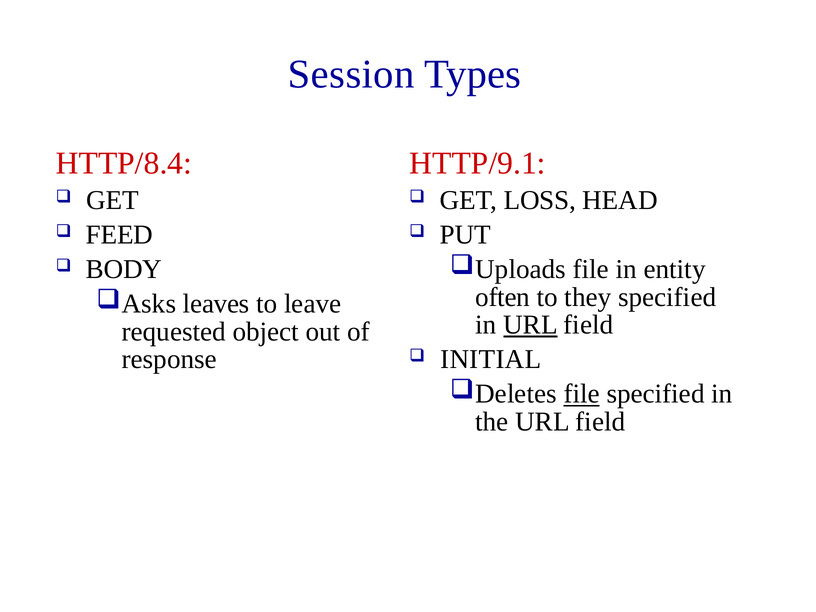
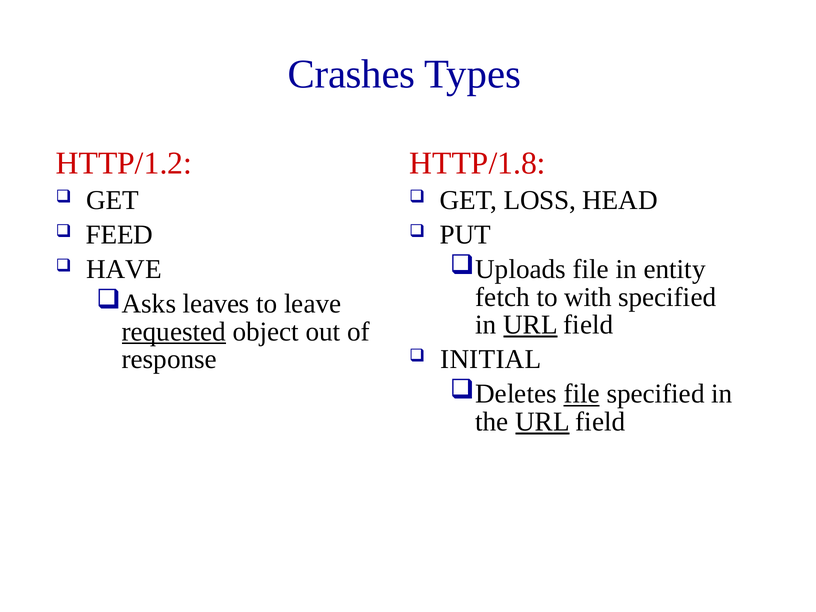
Session: Session -> Crashes
HTTP/8.4: HTTP/8.4 -> HTTP/1.2
HTTP/9.1: HTTP/9.1 -> HTTP/1.8
BODY: BODY -> HAVE
often: often -> fetch
they: they -> with
requested underline: none -> present
URL at (543, 422) underline: none -> present
